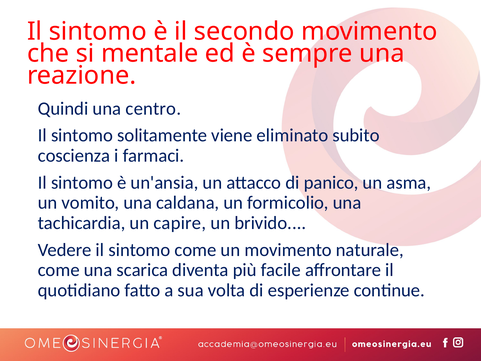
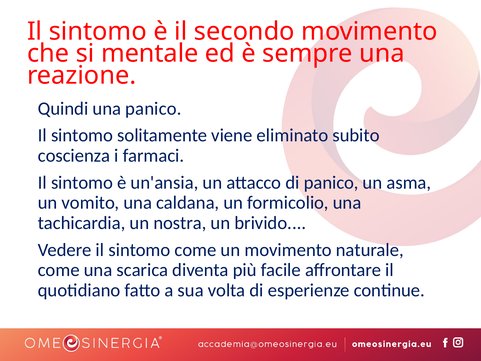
una centro: centro -> panico
capire: capire -> nostra
